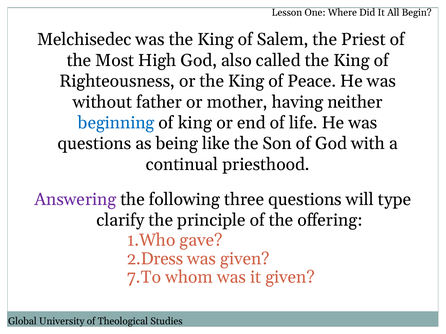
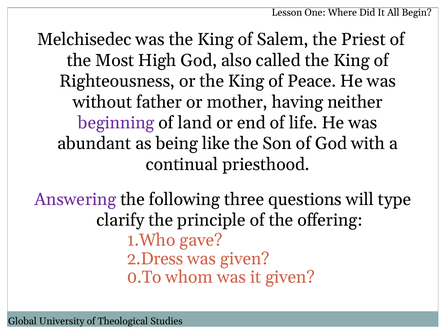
beginning colour: blue -> purple
of king: king -> land
questions at (94, 144): questions -> abundant
7.To: 7.To -> 0.To
